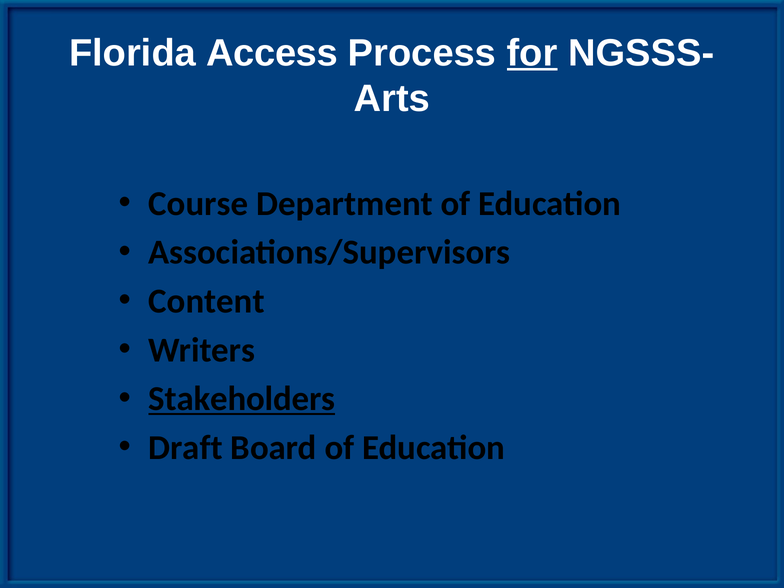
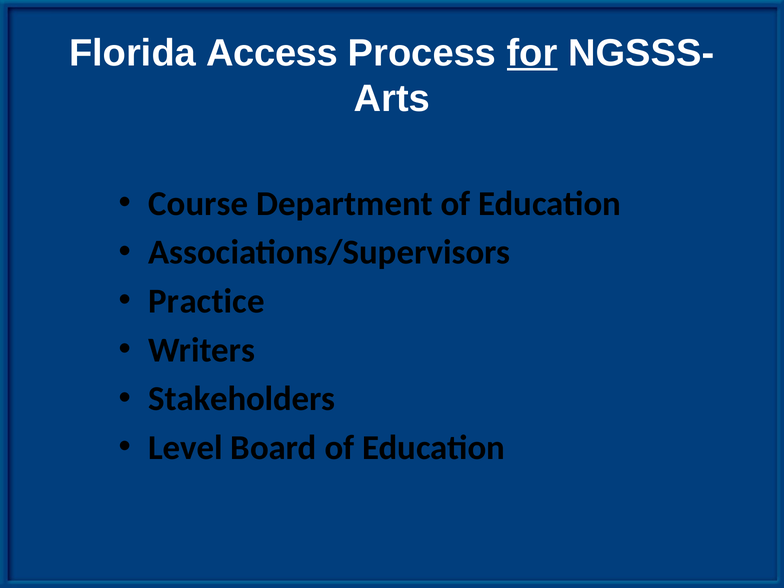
Content: Content -> Practice
Stakeholders underline: present -> none
Draft: Draft -> Level
